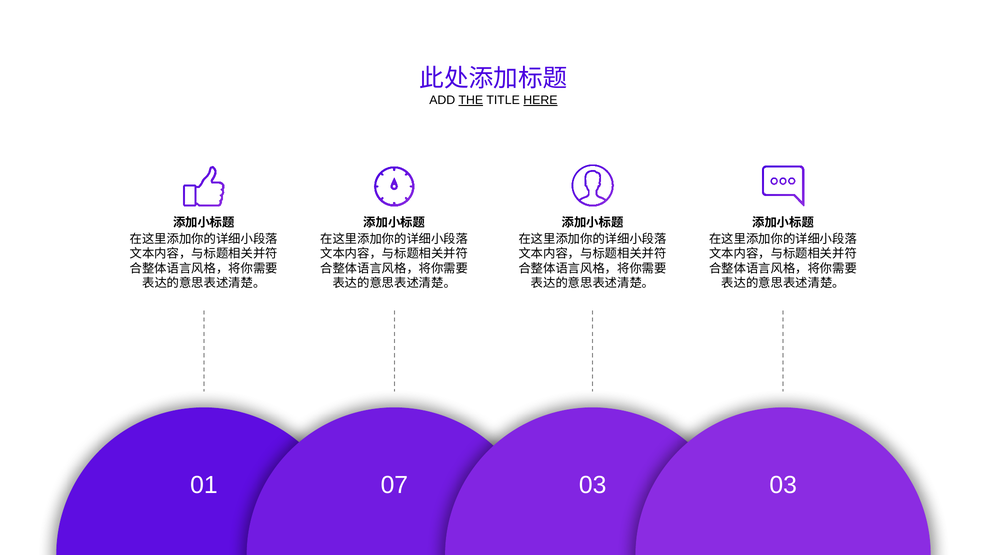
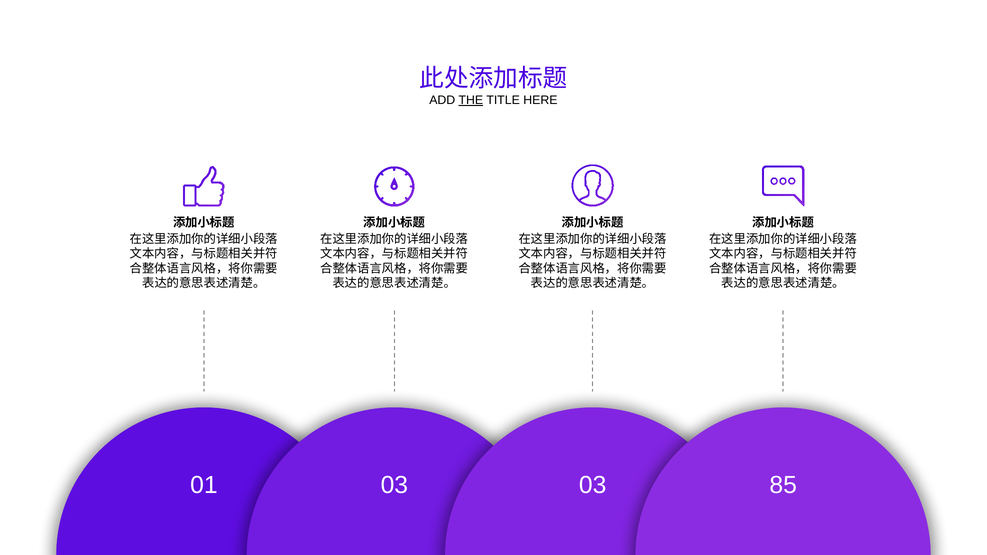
HERE underline: present -> none
01 07: 07 -> 03
03 03: 03 -> 85
